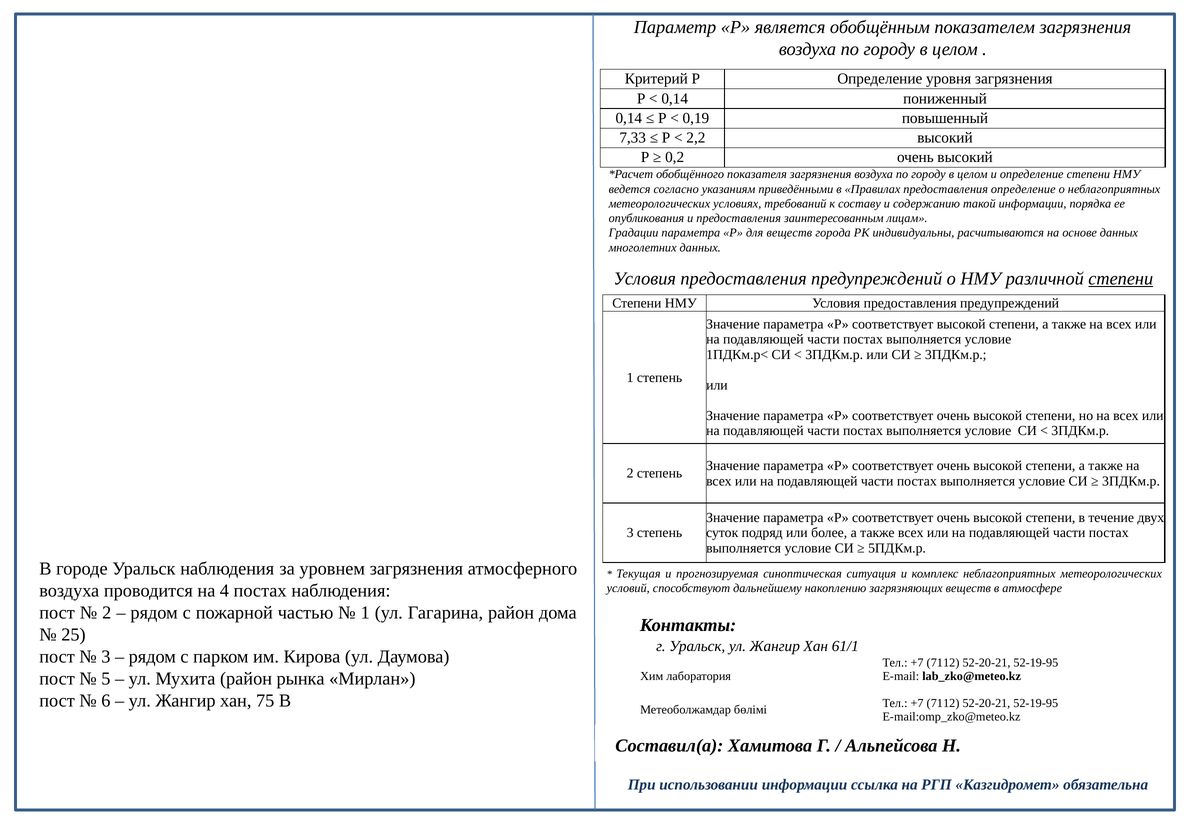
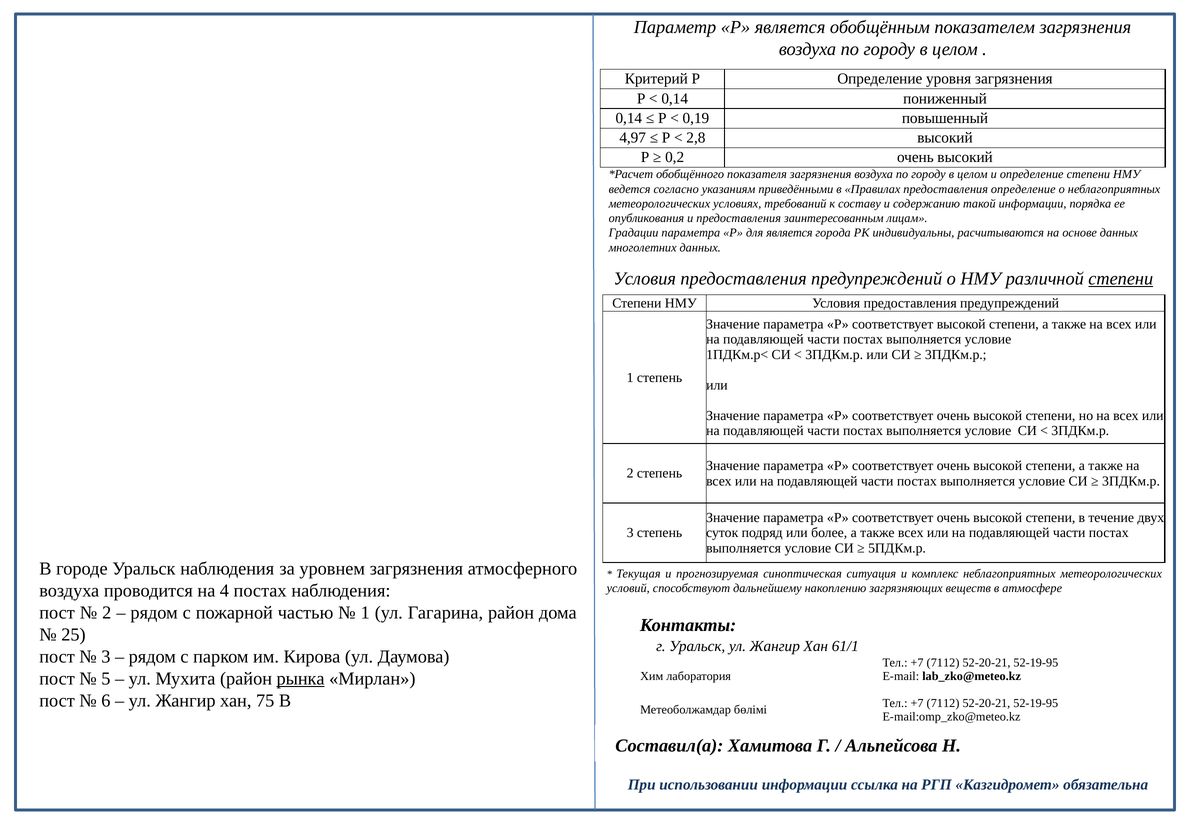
7,33: 7,33 -> 4,97
2,2: 2,2 -> 2,8
для веществ: веществ -> является
рынка underline: none -> present
